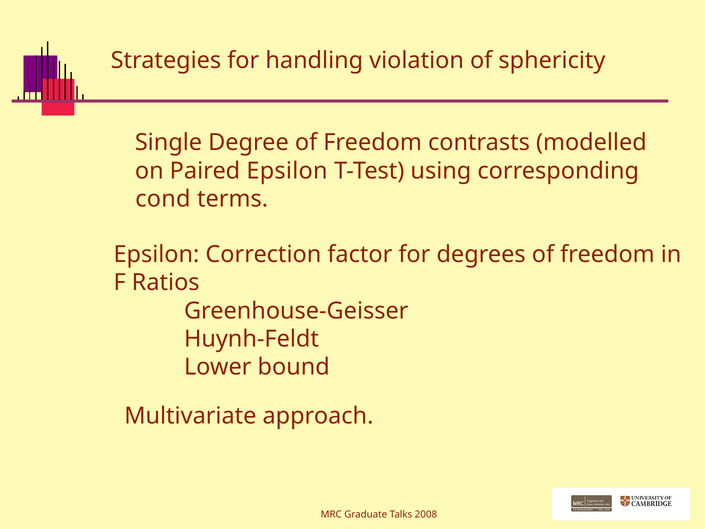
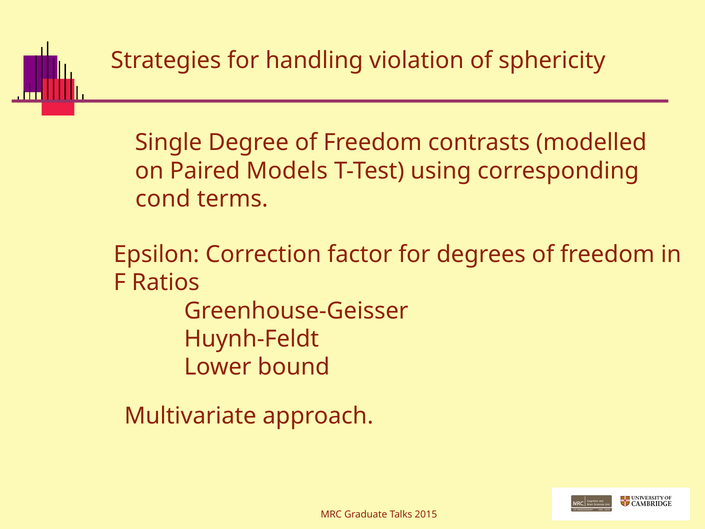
Paired Epsilon: Epsilon -> Models
2008: 2008 -> 2015
